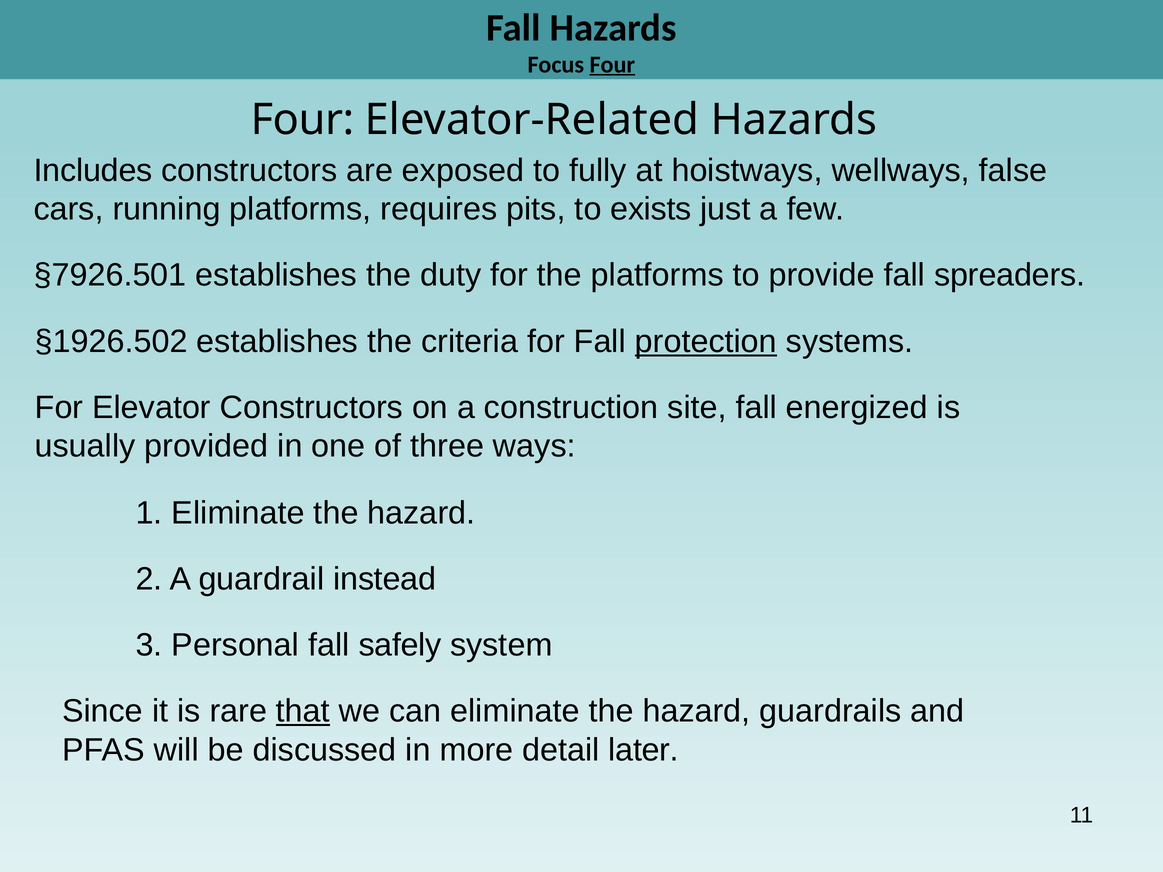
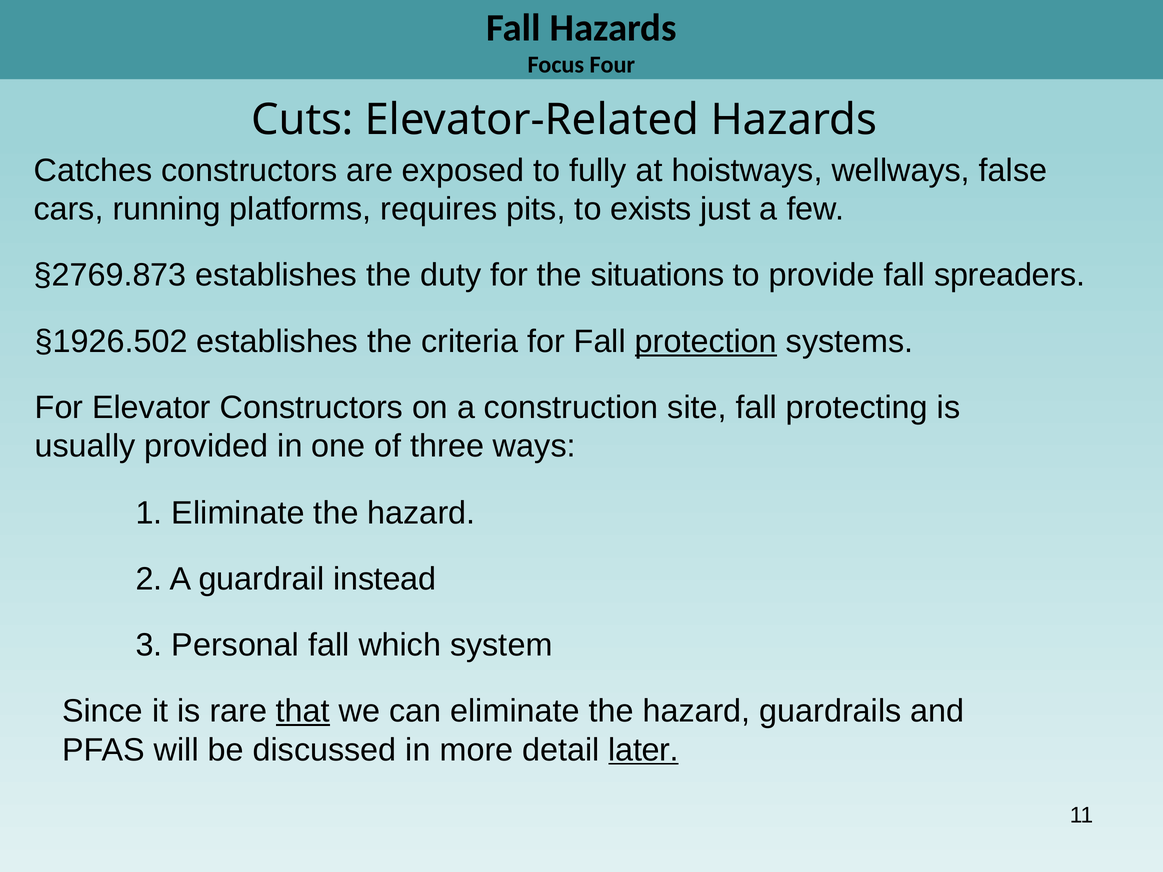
Four at (612, 65) underline: present -> none
Four at (303, 120): Four -> Cuts
Includes: Includes -> Catches
§7926.501: §7926.501 -> §2769.873
the platforms: platforms -> situations
energized: energized -> protecting
safely: safely -> which
later underline: none -> present
